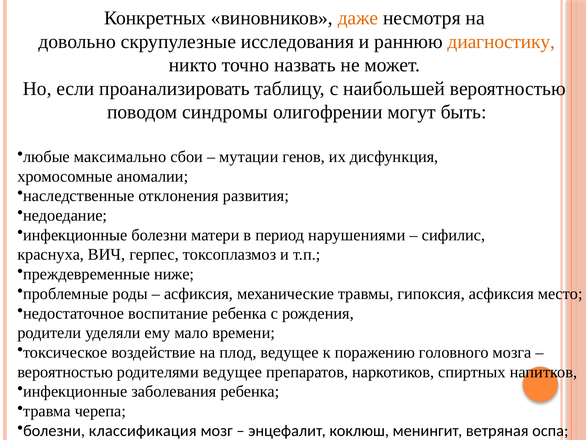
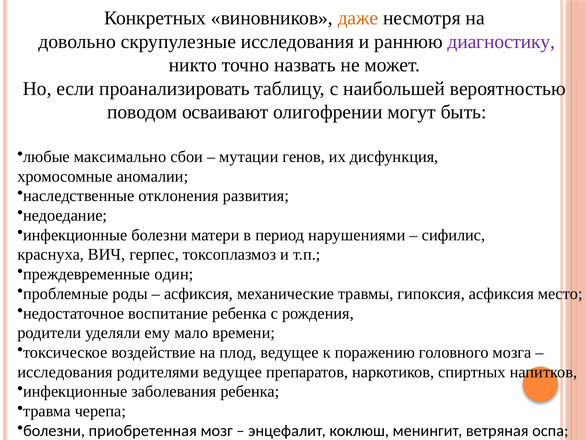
диагностику colour: orange -> purple
синдромы: синдромы -> осваивают
ниже: ниже -> один
вероятностью at (65, 372): вероятностью -> исследования
классификация: классификация -> приобретенная
